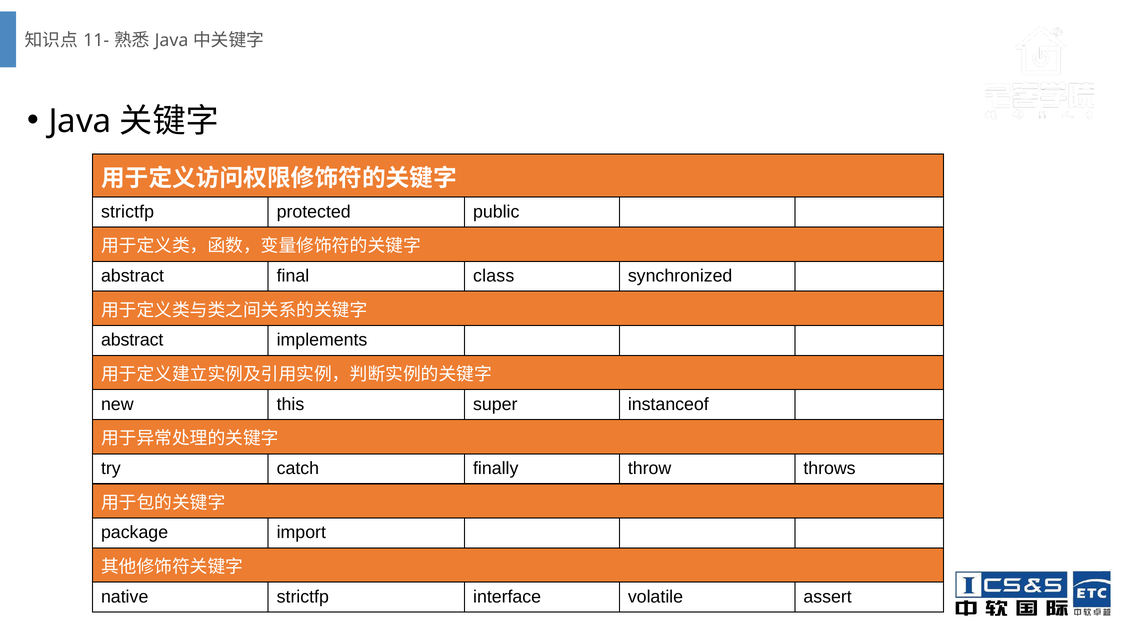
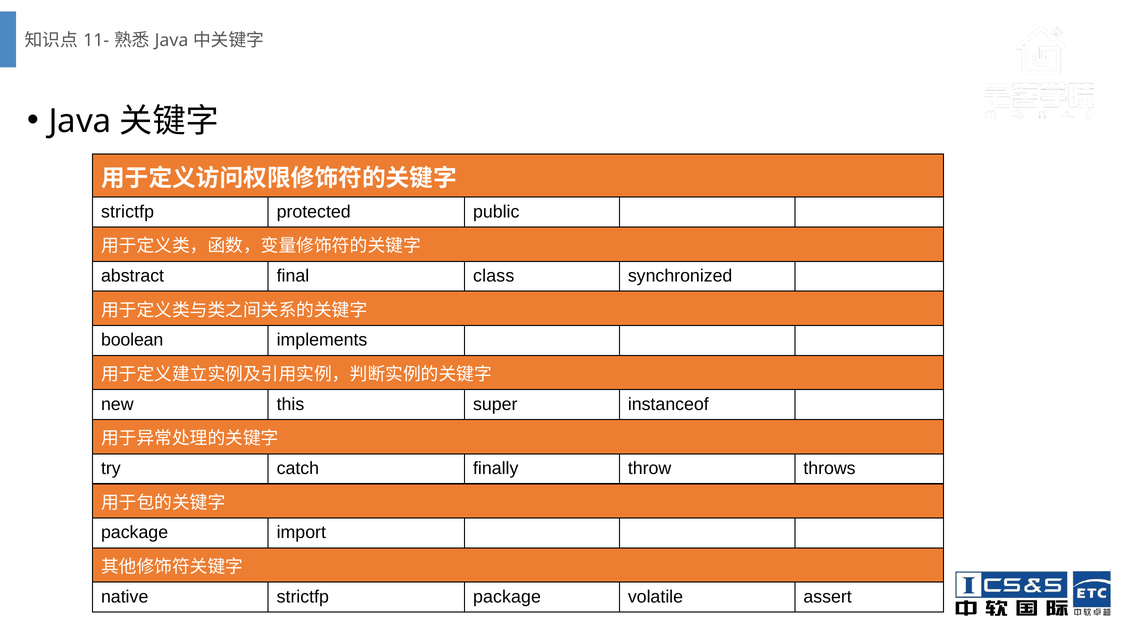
abstract at (132, 340): abstract -> boolean
strictfp interface: interface -> package
